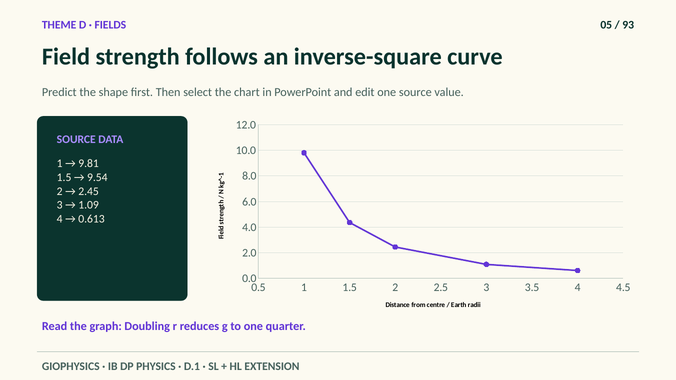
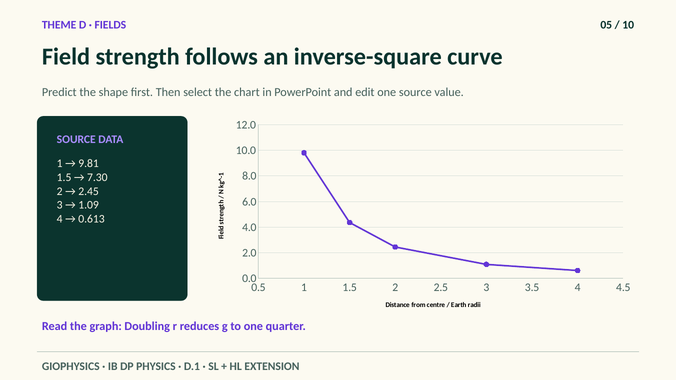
93: 93 -> 10
9.54: 9.54 -> 7.30
